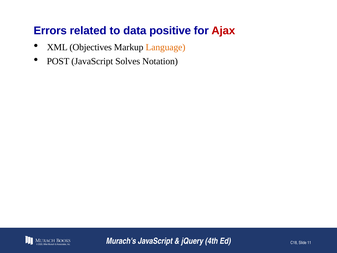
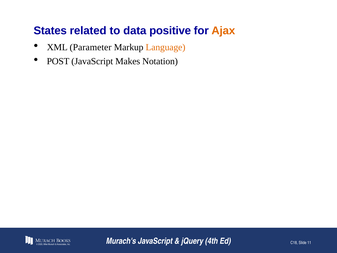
Errors: Errors -> States
Ajax colour: red -> orange
Objectives: Objectives -> Parameter
Solves: Solves -> Makes
